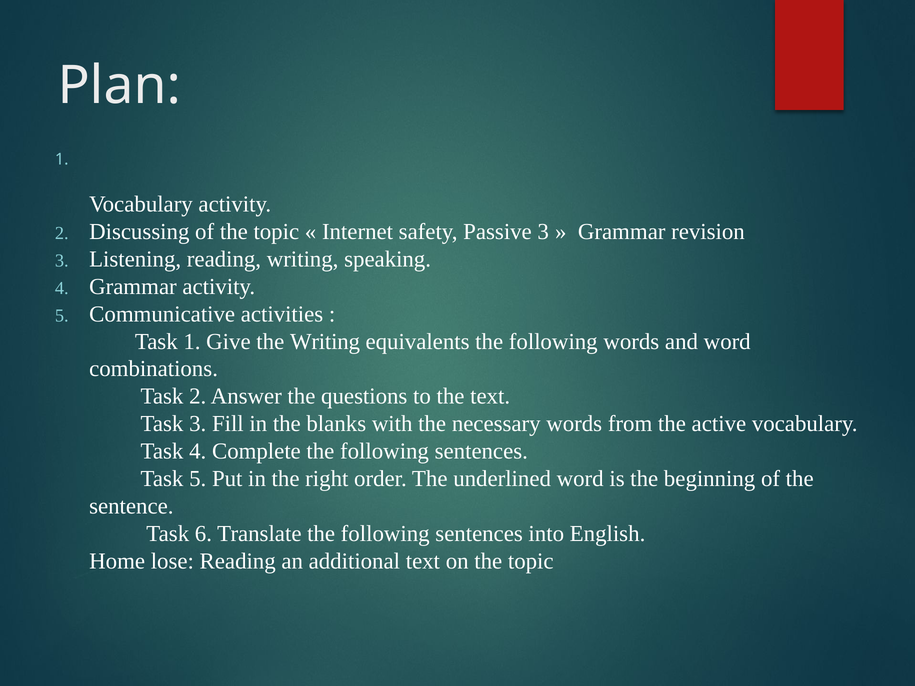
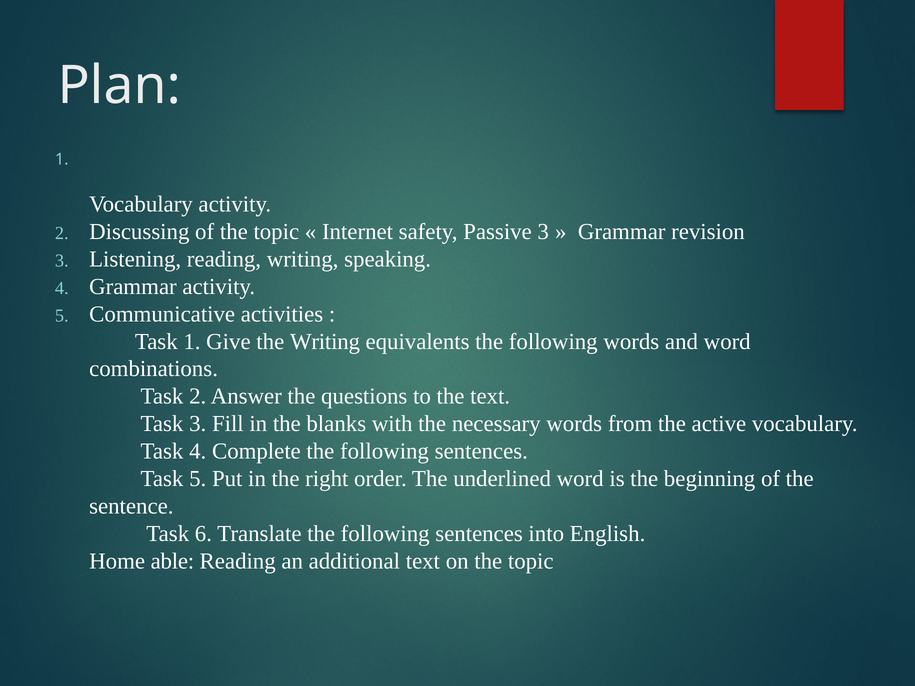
lose: lose -> able
